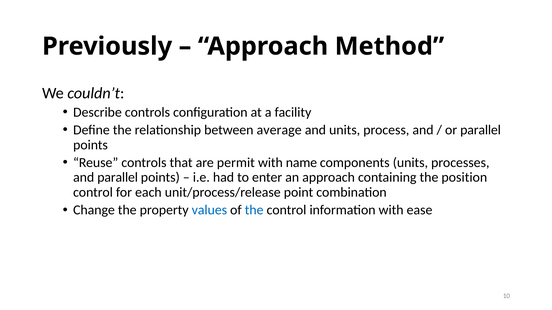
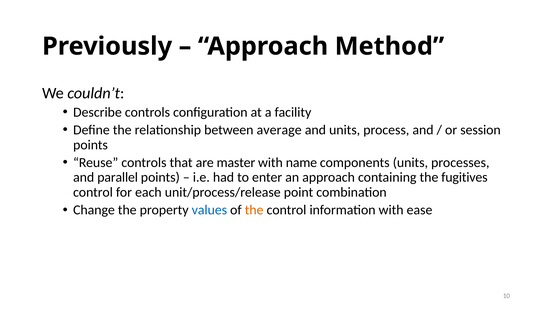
or parallel: parallel -> session
permit: permit -> master
position: position -> fugitives
the at (254, 210) colour: blue -> orange
